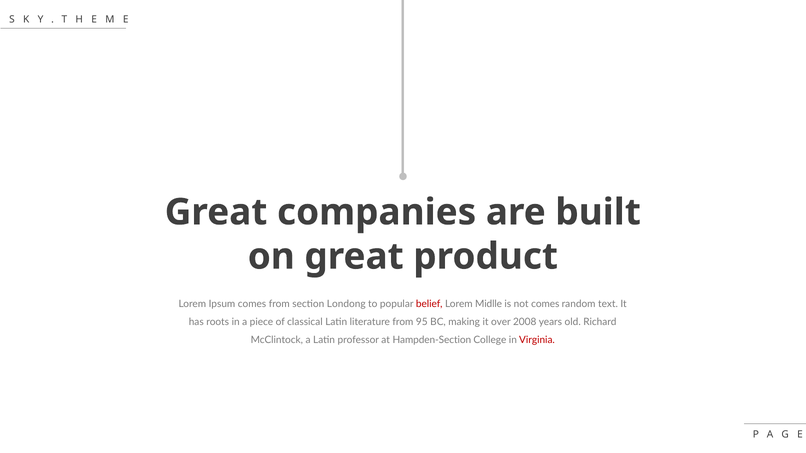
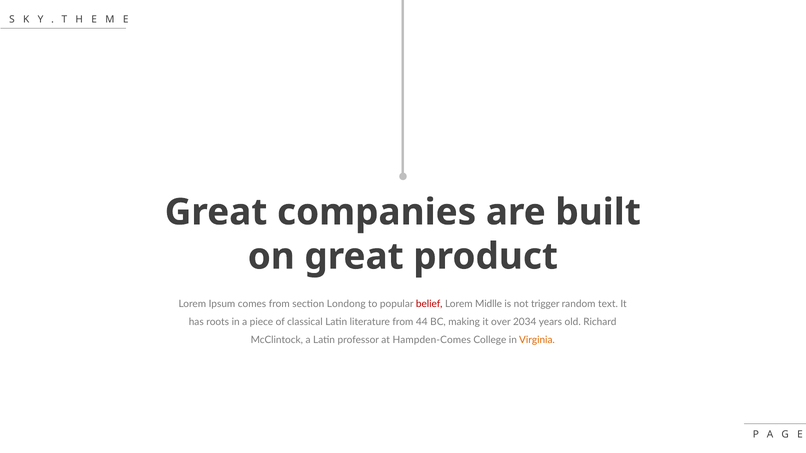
not comes: comes -> trigger
95: 95 -> 44
2008: 2008 -> 2034
Hampden-Section: Hampden-Section -> Hampden-Comes
Virginia colour: red -> orange
